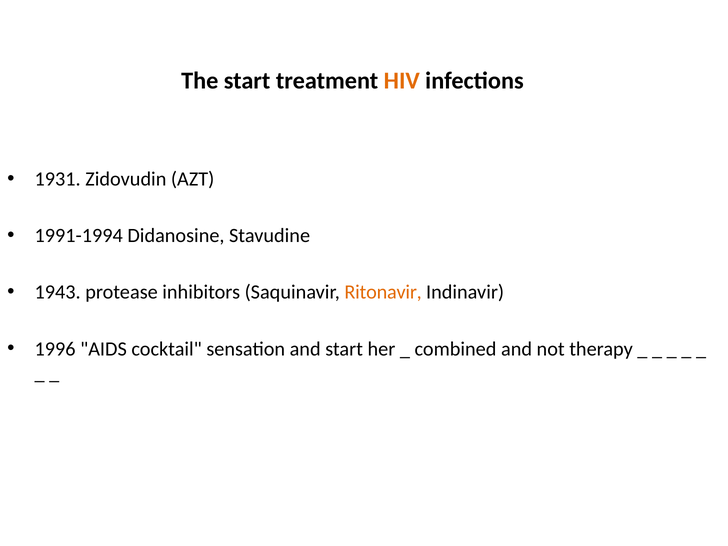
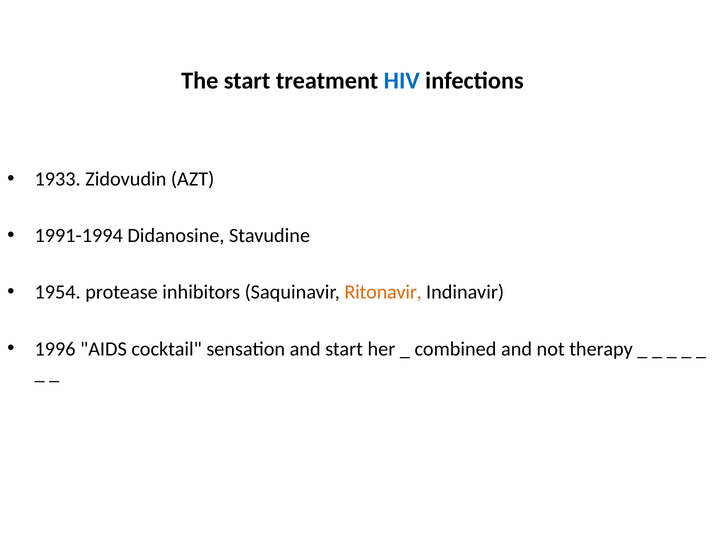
HIV colour: orange -> blue
1931: 1931 -> 1933
1943: 1943 -> 1954
